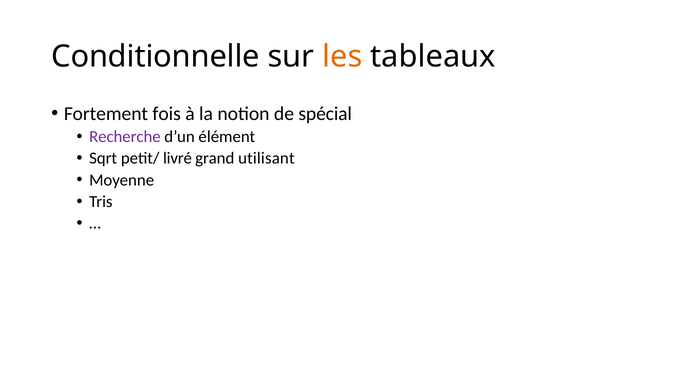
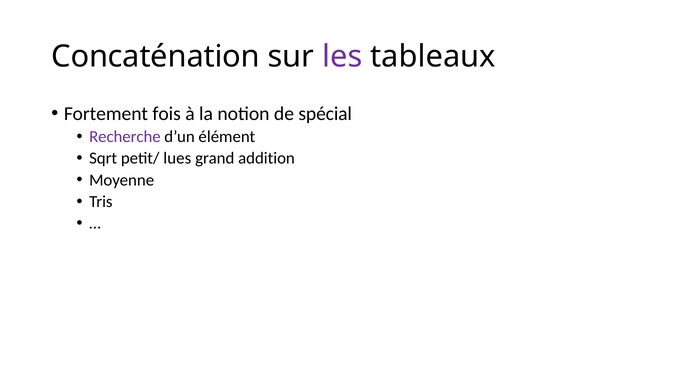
Conditionnelle: Conditionnelle -> Concaténation
les colour: orange -> purple
livré: livré -> lues
utilisant: utilisant -> addition
